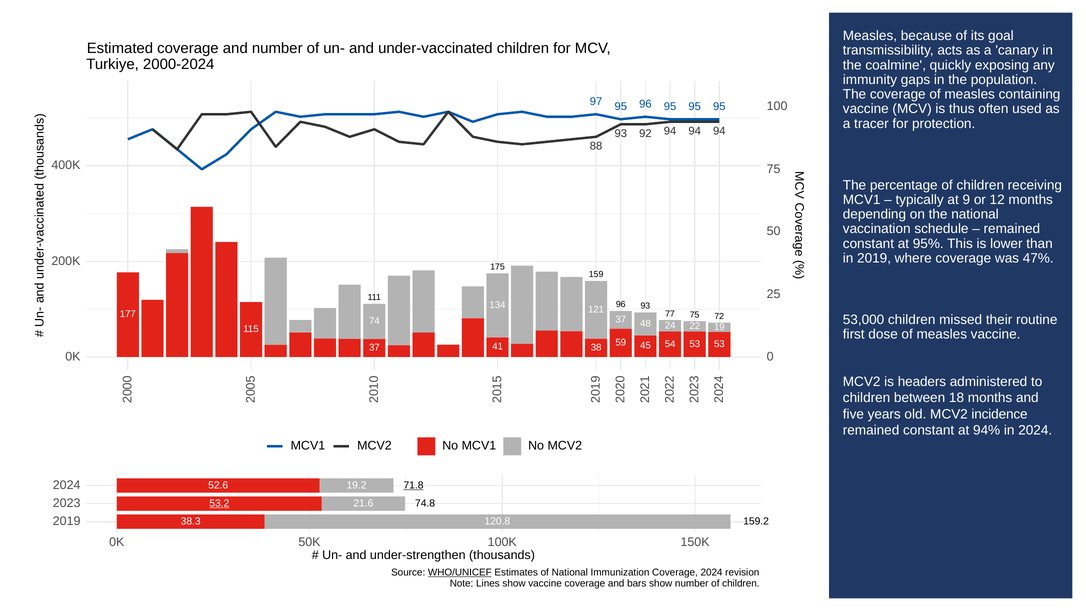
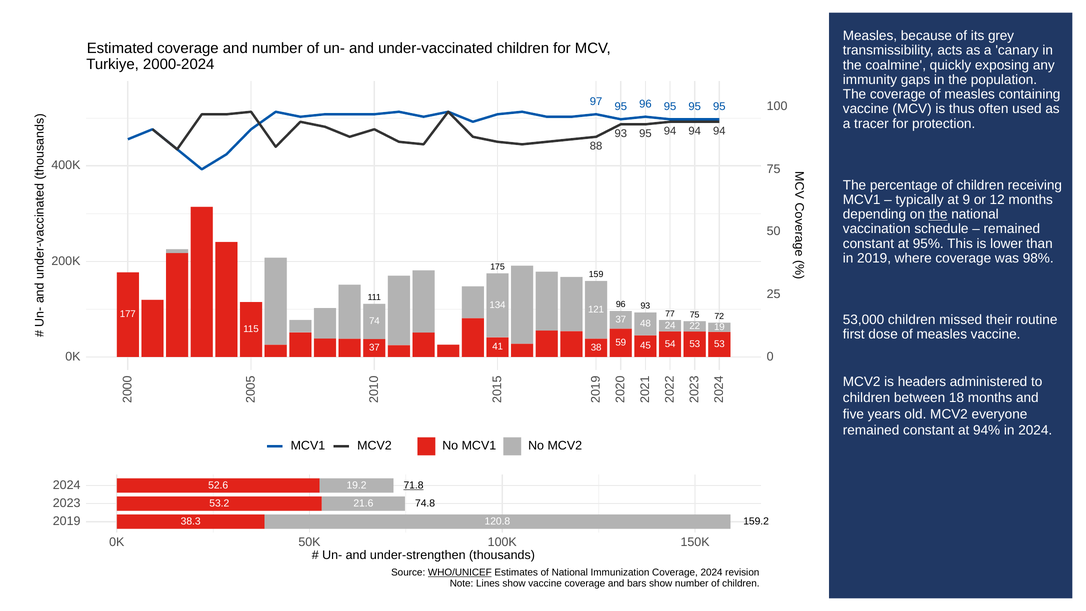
goal: goal -> grey
93 92: 92 -> 95
the at (938, 214) underline: none -> present
47%: 47% -> 98%
incidence: incidence -> everyone
53.2 underline: present -> none
